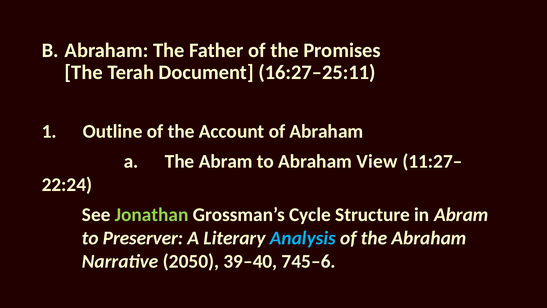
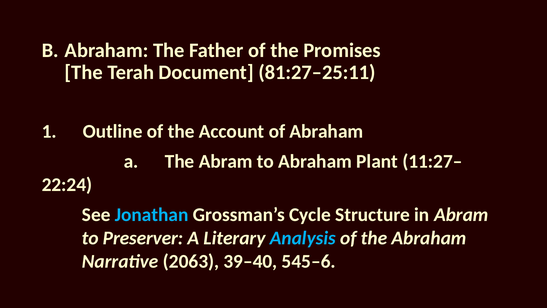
16:27–25:11: 16:27–25:11 -> 81:27–25:11
View: View -> Plant
Jonathan colour: light green -> light blue
2050: 2050 -> 2063
745–6: 745–6 -> 545–6
